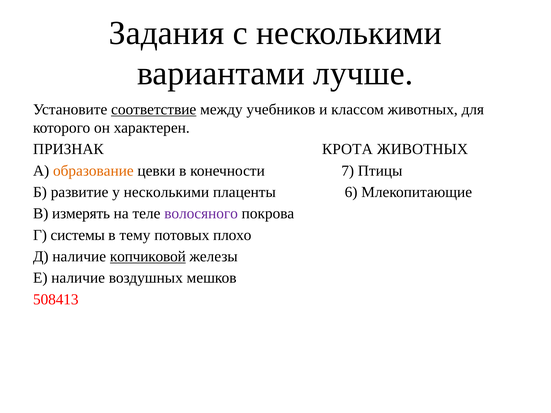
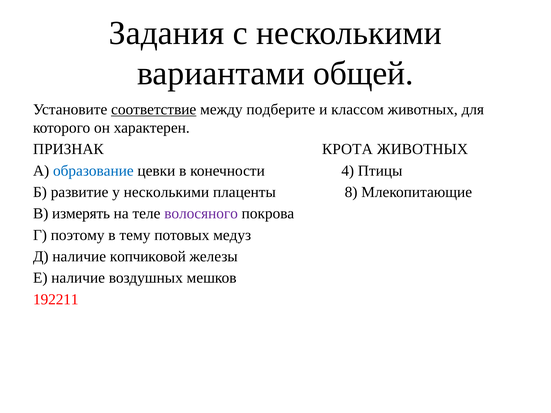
лучше: лучше -> общей
учебников: учебников -> подберите
образование colour: orange -> blue
7: 7 -> 4
6: 6 -> 8
системы: системы -> поэтому
плохо: плохо -> медуз
копчиковой underline: present -> none
508413: 508413 -> 192211
